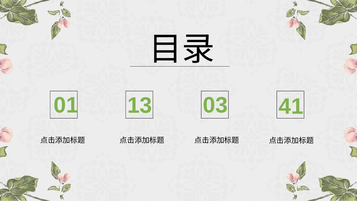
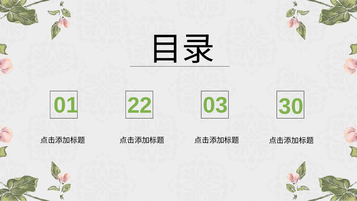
13: 13 -> 22
41: 41 -> 30
